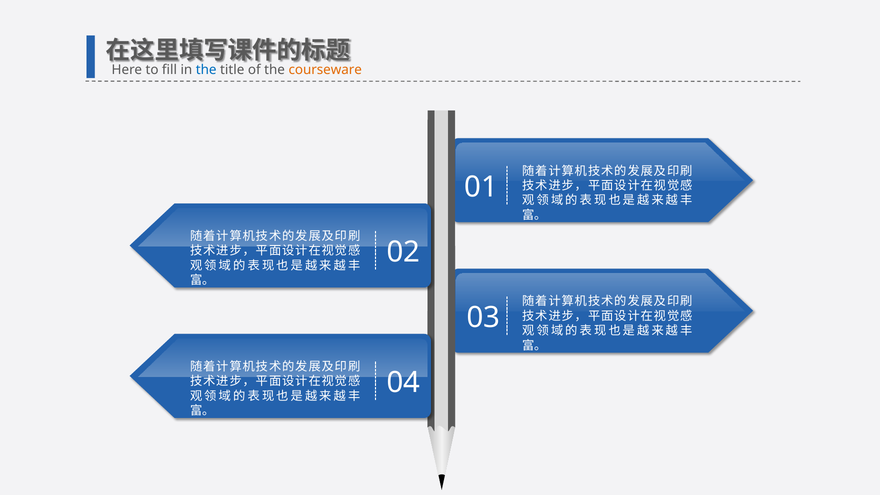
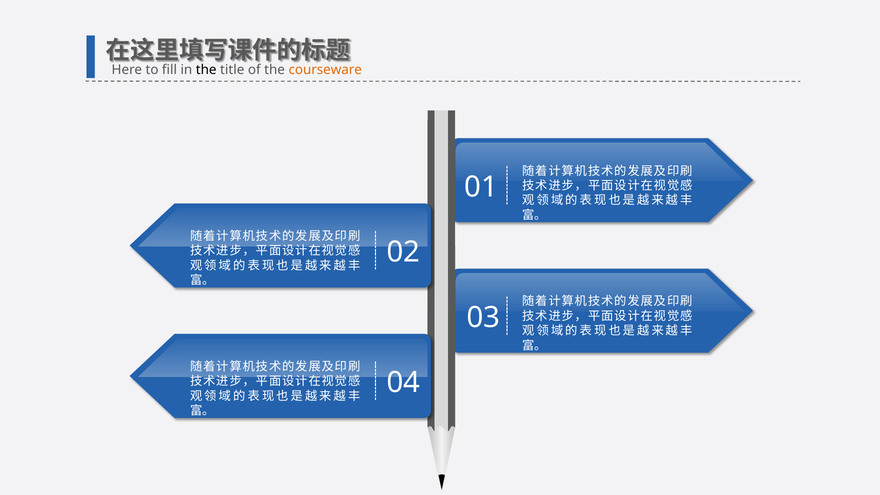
the at (206, 70) colour: blue -> black
